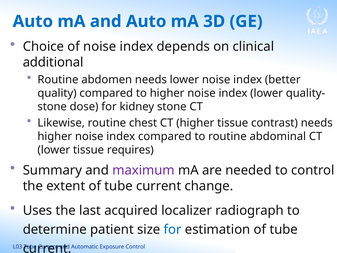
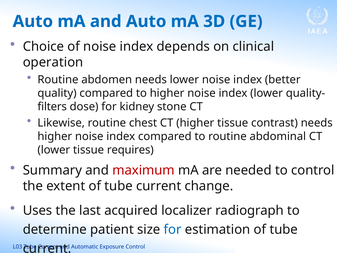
additional: additional -> operation
stone at (52, 107): stone -> filters
maximum colour: purple -> red
